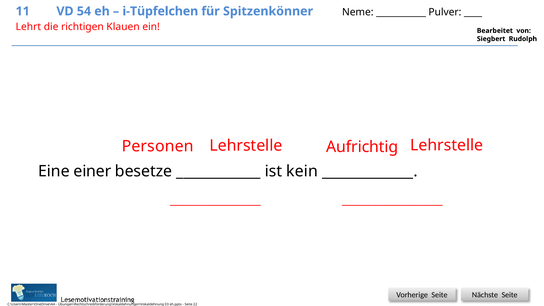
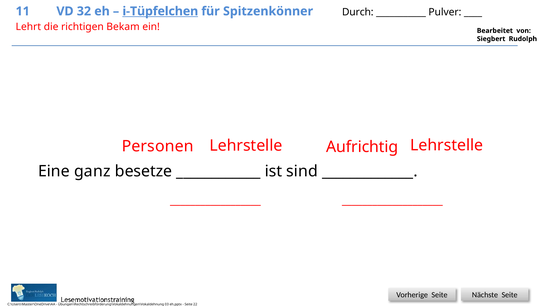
54: 54 -> 32
i-Tüpfelchen underline: none -> present
Neme: Neme -> Durch
Klauen: Klauen -> Bekam
einer: einer -> ganz
kein: kein -> sind
